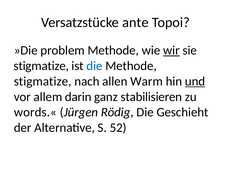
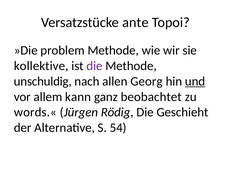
wir underline: present -> none
stigmatize at (41, 66): stigmatize -> kollektive
die at (94, 66) colour: blue -> purple
stigmatize at (43, 81): stigmatize -> unschuldig
Warm: Warm -> Georg
darin: darin -> kann
stabilisieren: stabilisieren -> beobachtet
52: 52 -> 54
